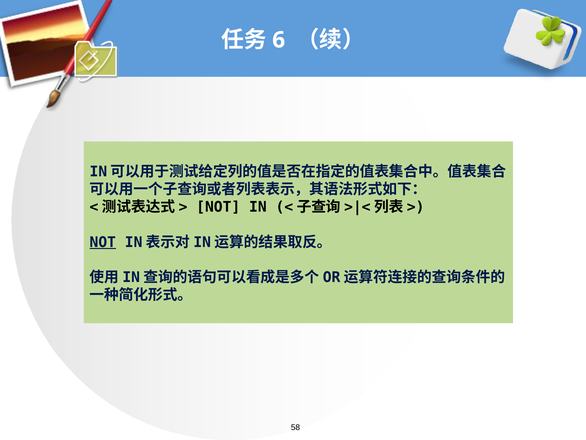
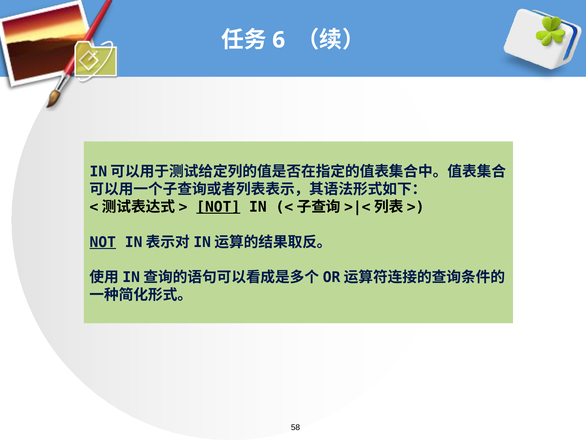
NOT at (218, 207) underline: none -> present
